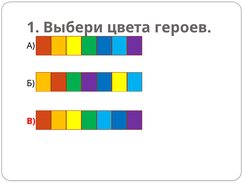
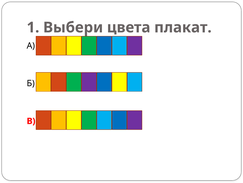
героев: героев -> плакат
